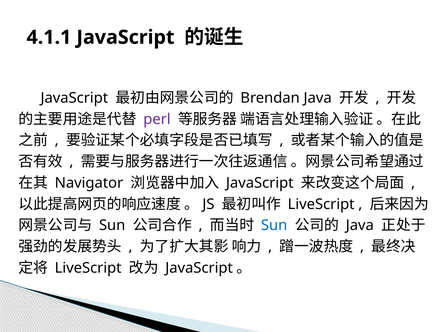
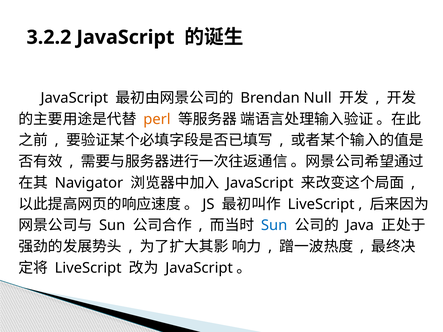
4.1.1: 4.1.1 -> 3.2.2
Brendan Java: Java -> Null
perl colour: purple -> orange
